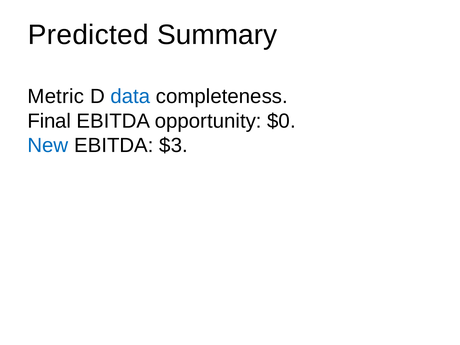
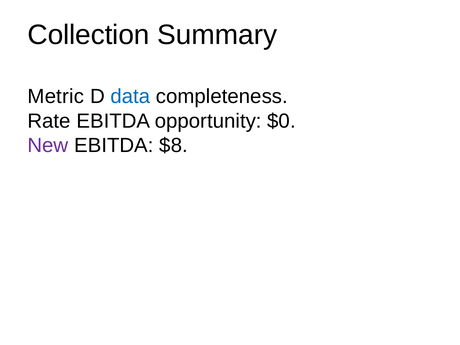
Predicted: Predicted -> Collection
Final: Final -> Rate
New colour: blue -> purple
$3: $3 -> $8
